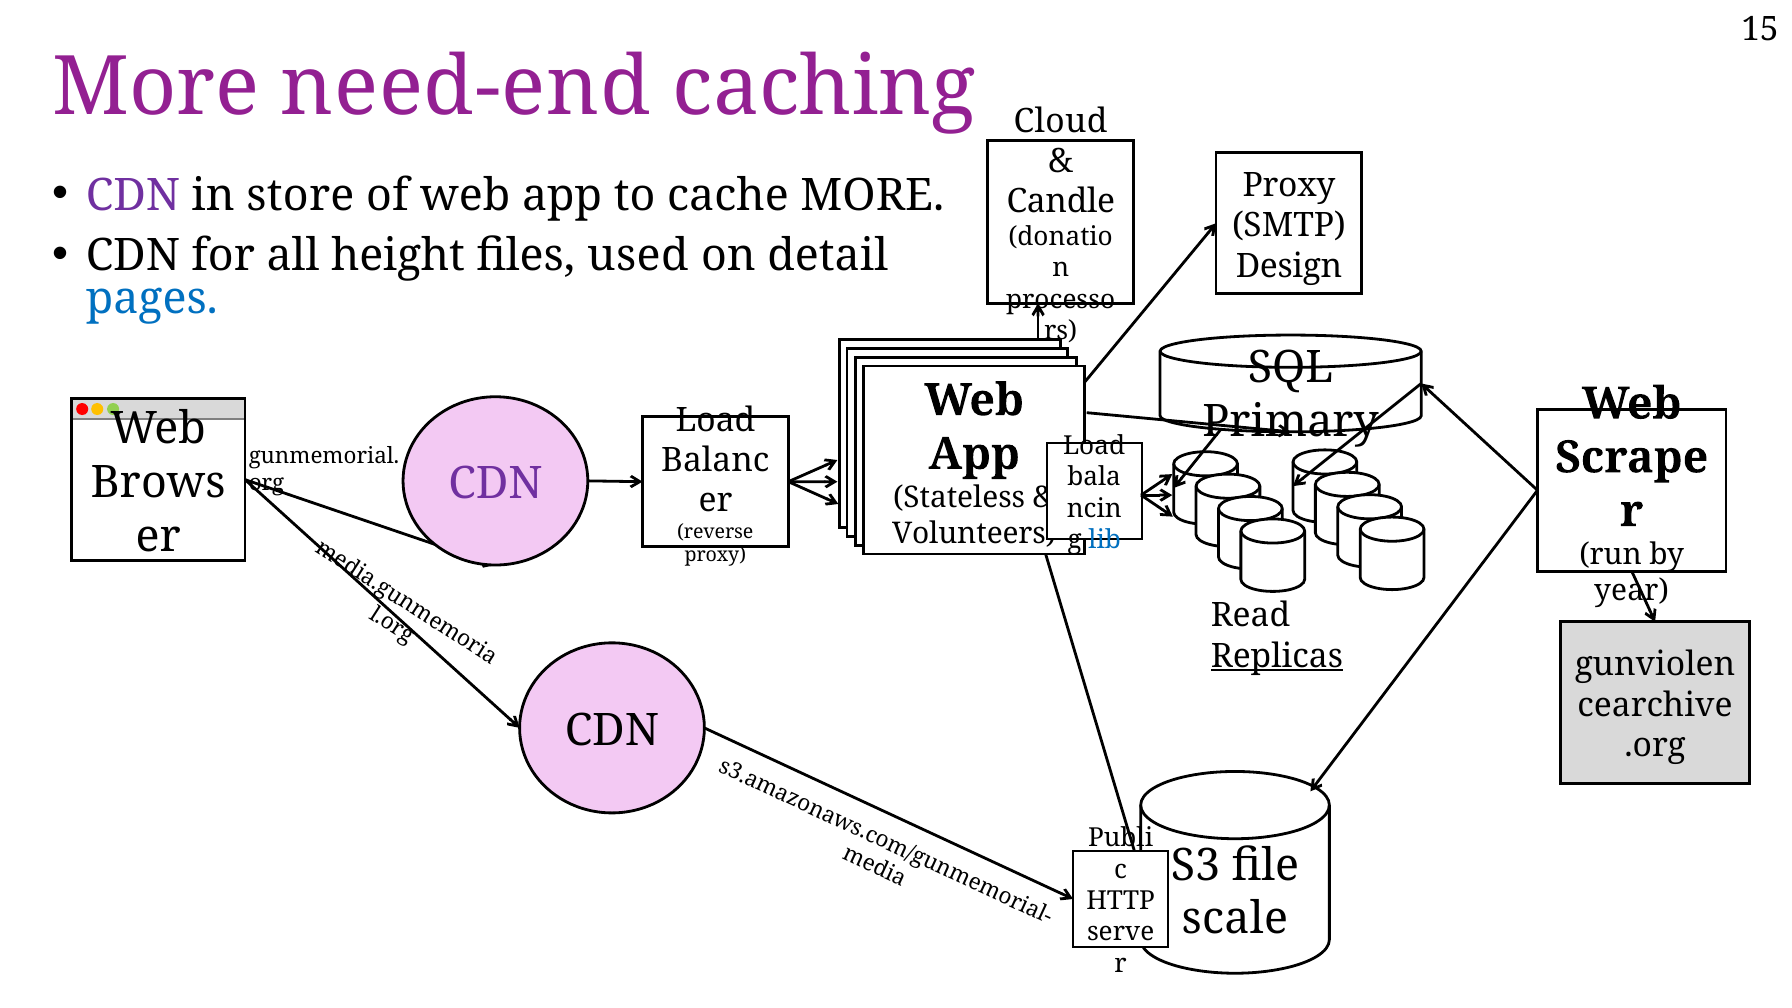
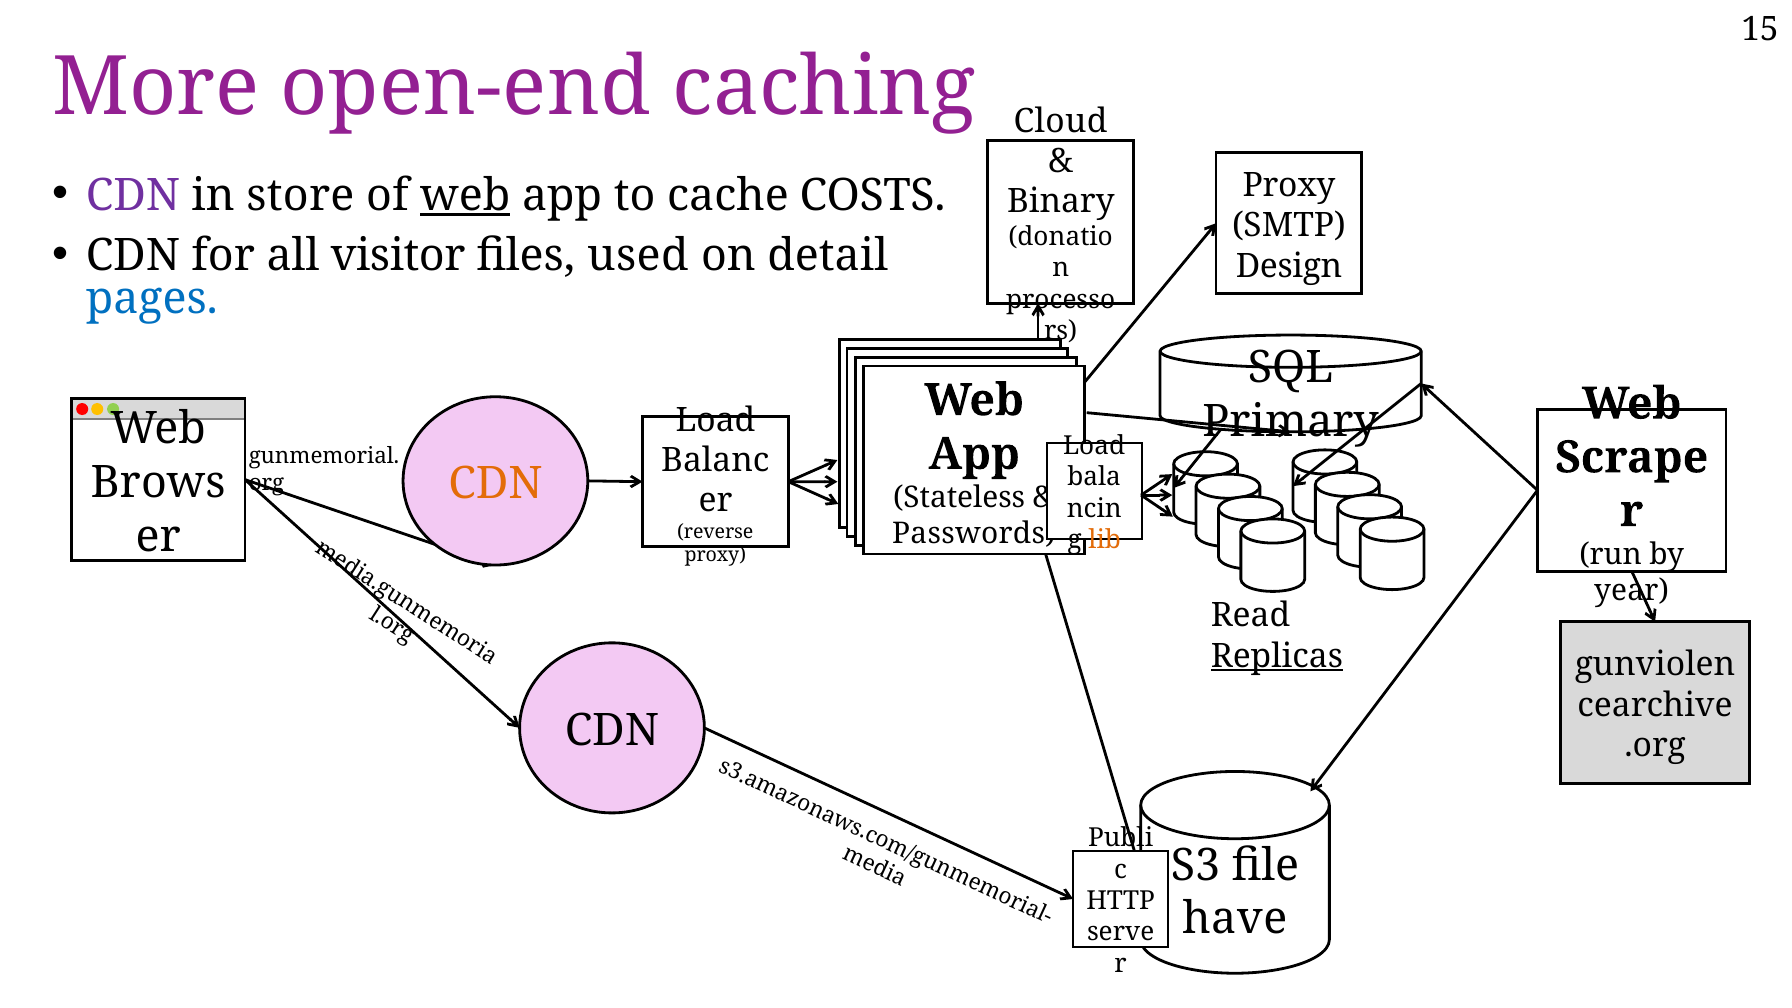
need-end: need-end -> open-end
web at (465, 195) underline: none -> present
cache MORE: MORE -> COSTS
Candle: Candle -> Binary
height: height -> visitor
CDN at (495, 484) colour: purple -> orange
Volunteers: Volunteers -> Passwords
lib colour: blue -> orange
scale: scale -> have
